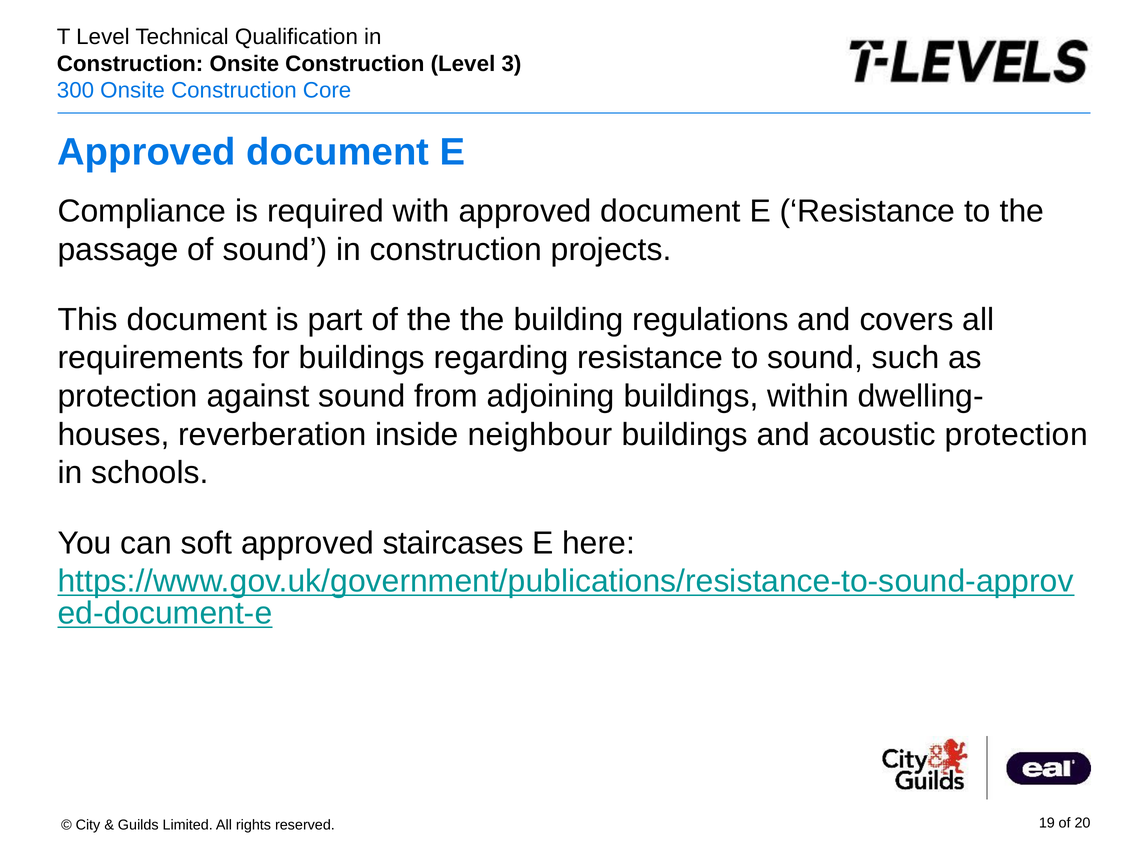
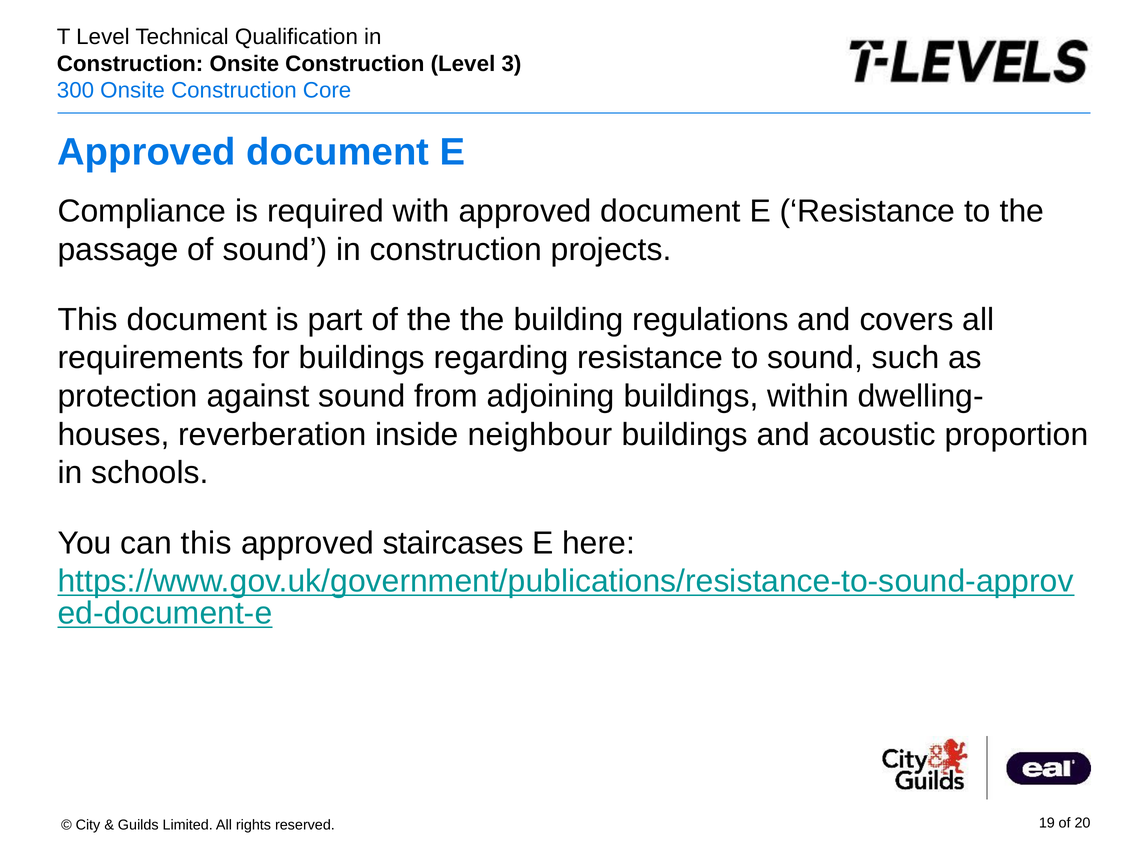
acoustic protection: protection -> proportion
can soft: soft -> this
